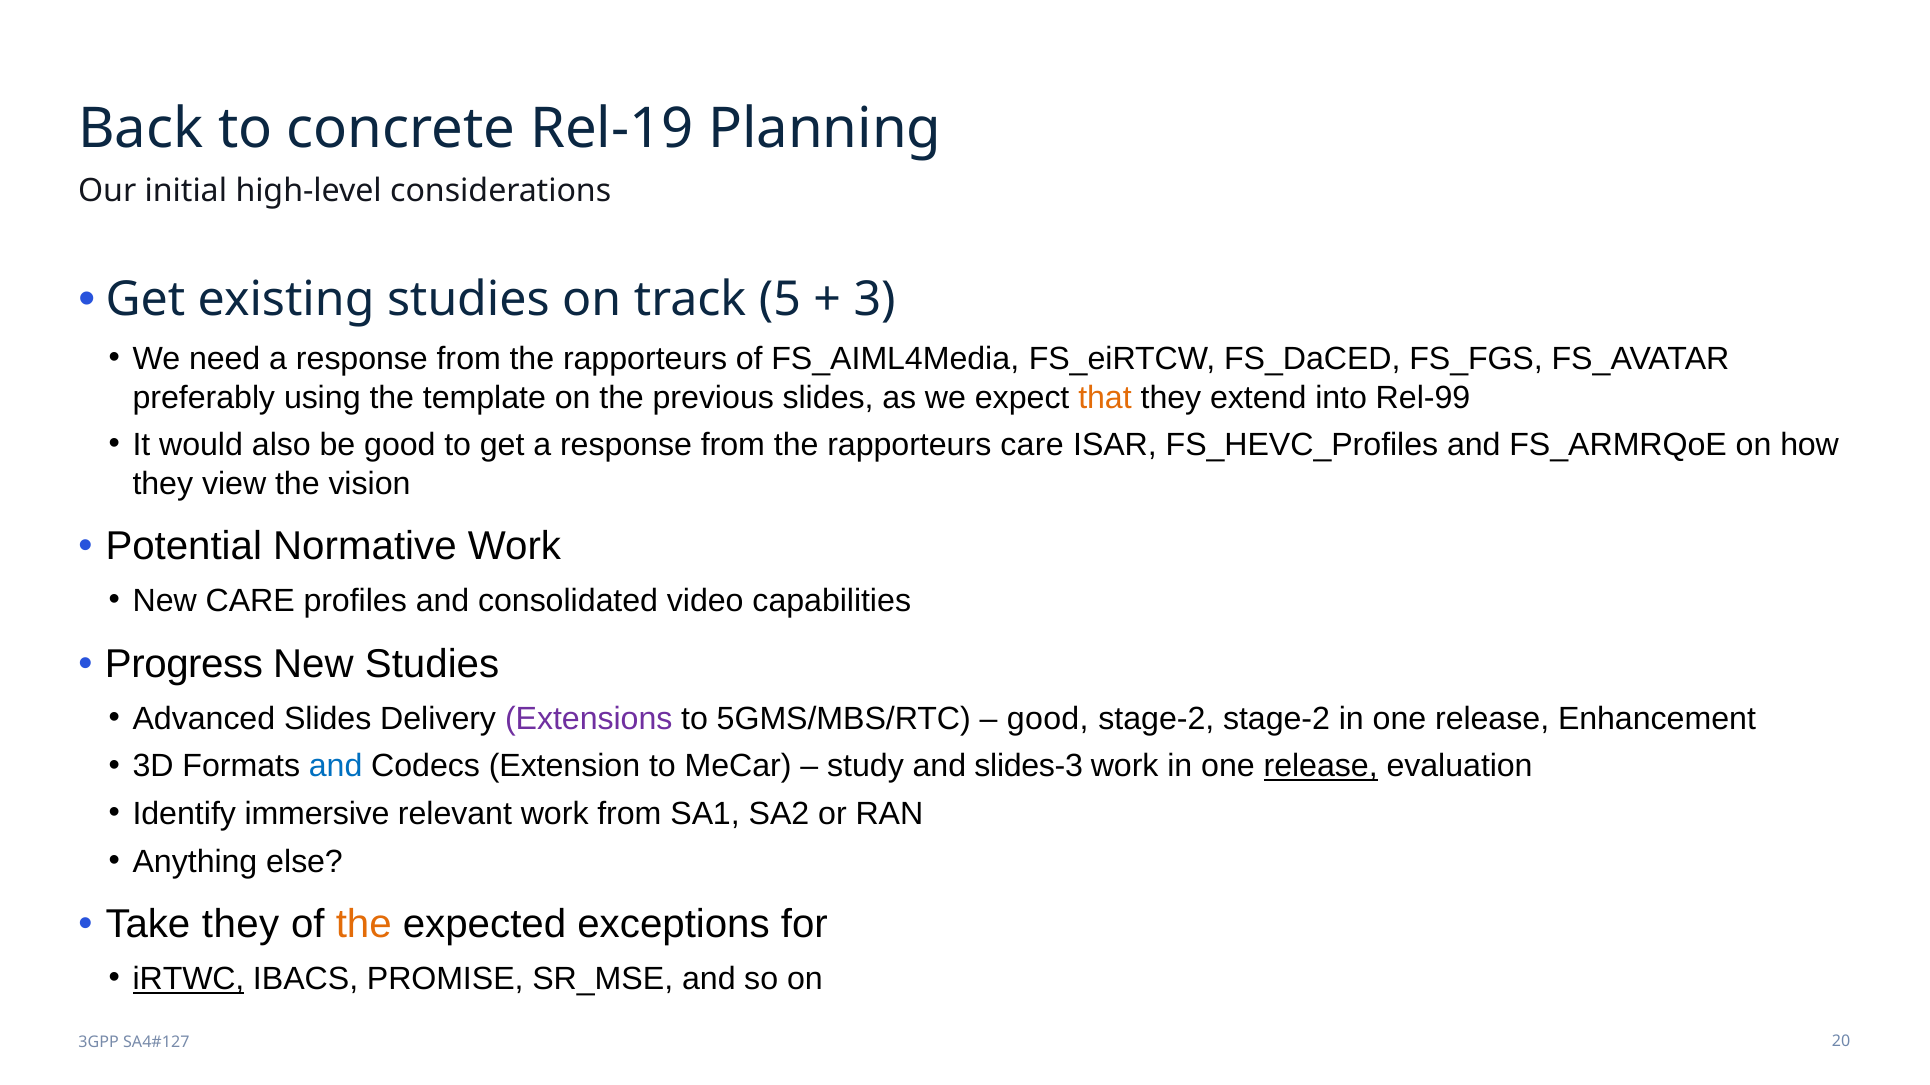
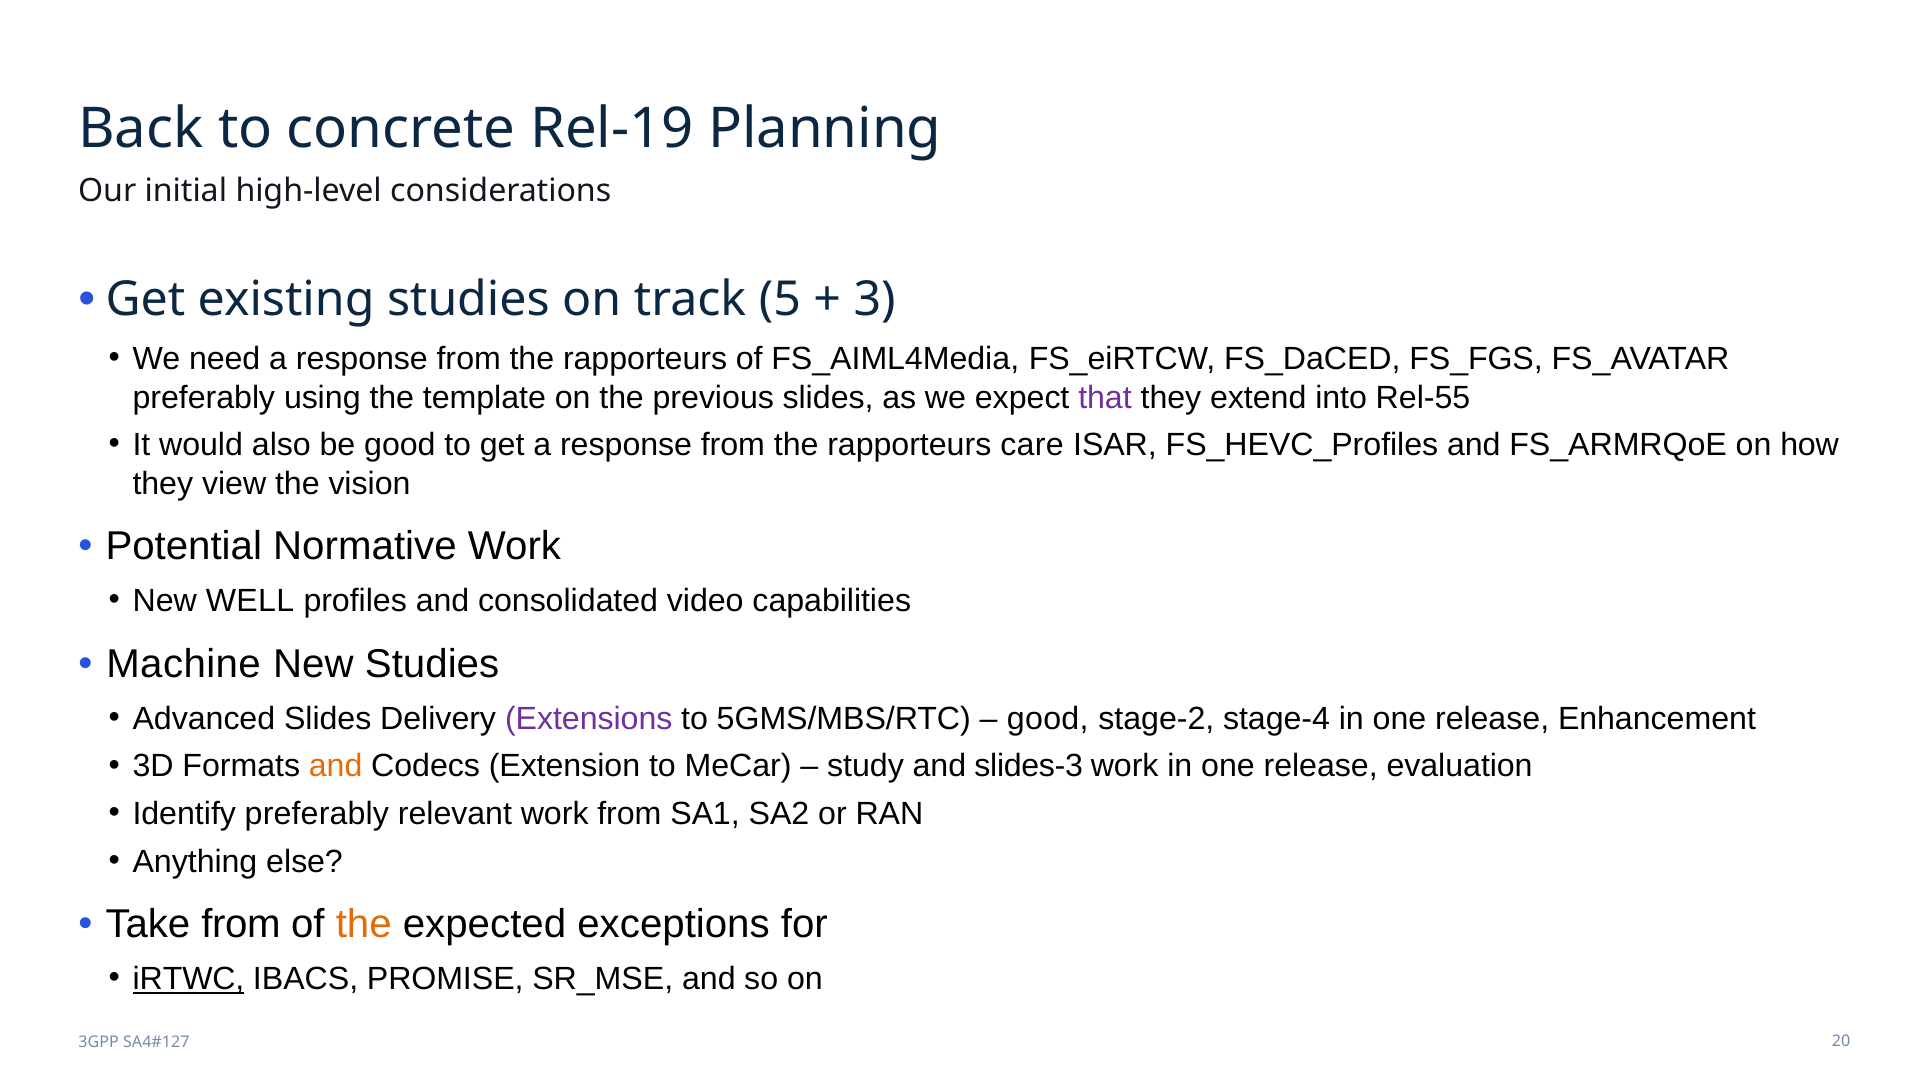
that colour: orange -> purple
Rel-99: Rel-99 -> Rel-55
New CARE: CARE -> WELL
Progress: Progress -> Machine
stage-2 stage-2: stage-2 -> stage-4
and at (336, 767) colour: blue -> orange
release at (1321, 767) underline: present -> none
Identify immersive: immersive -> preferably
Take they: they -> from
